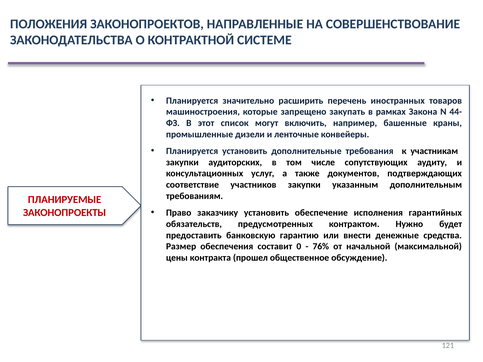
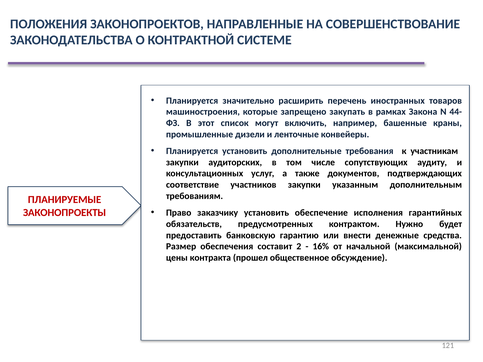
0: 0 -> 2
76%: 76% -> 16%
